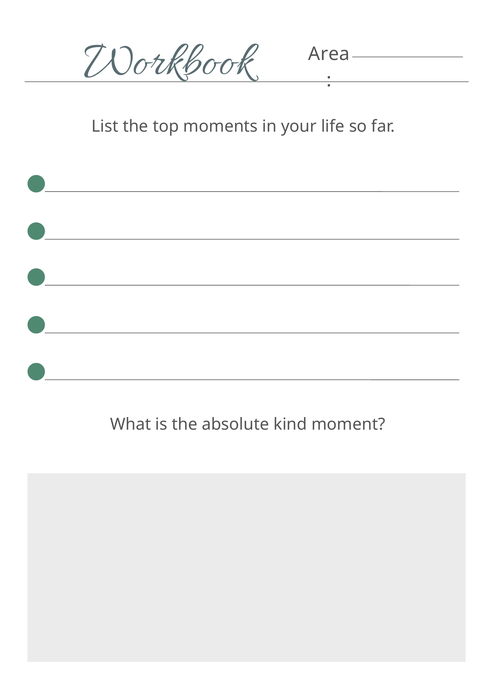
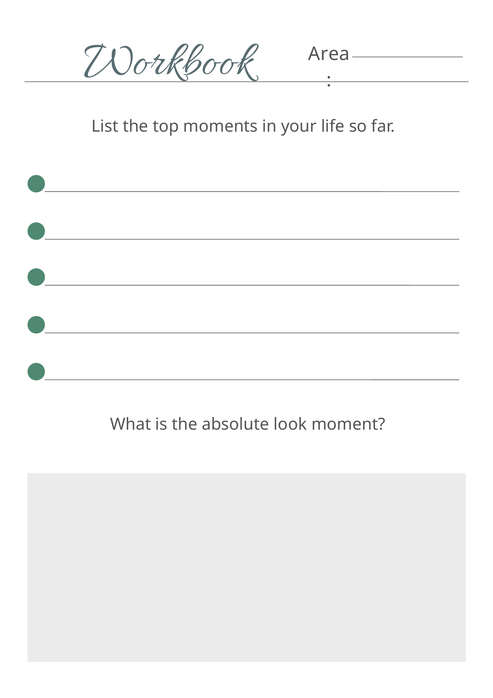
kind: kind -> look
